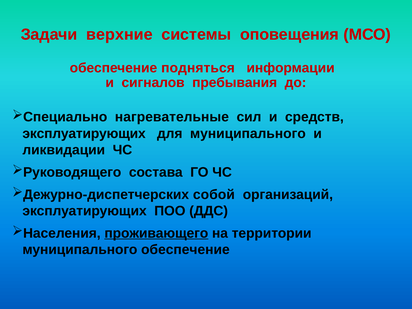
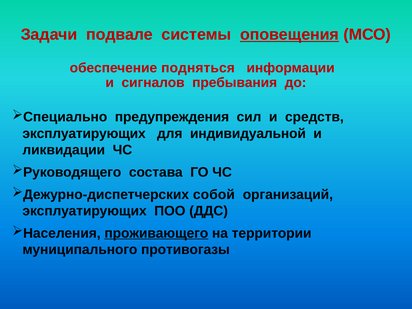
верхние: верхние -> подвале
оповещения underline: none -> present
нагревательные: нагревательные -> предупреждения
для муниципального: муниципального -> индивидуальной
муниципального обеспечение: обеспечение -> противогазы
